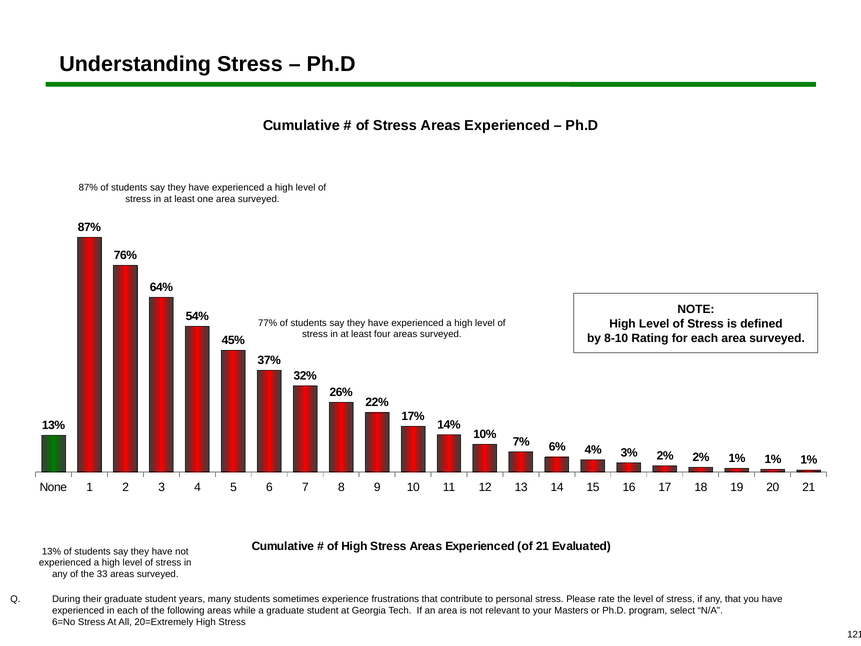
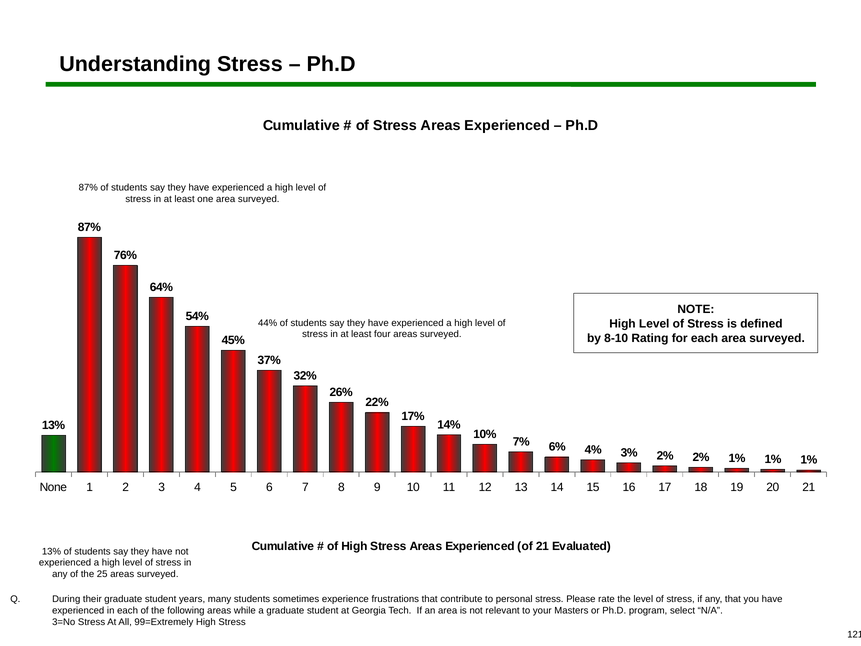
77%: 77% -> 44%
33: 33 -> 25
6=No: 6=No -> 3=No
20=Extremely: 20=Extremely -> 99=Extremely
